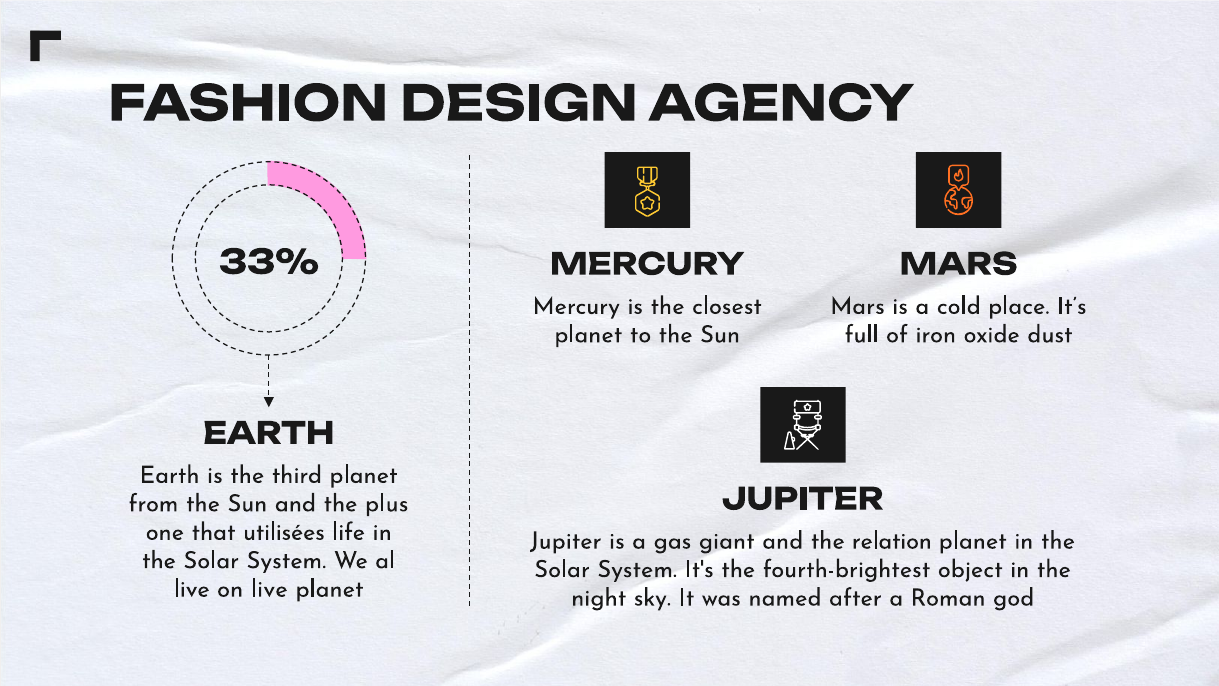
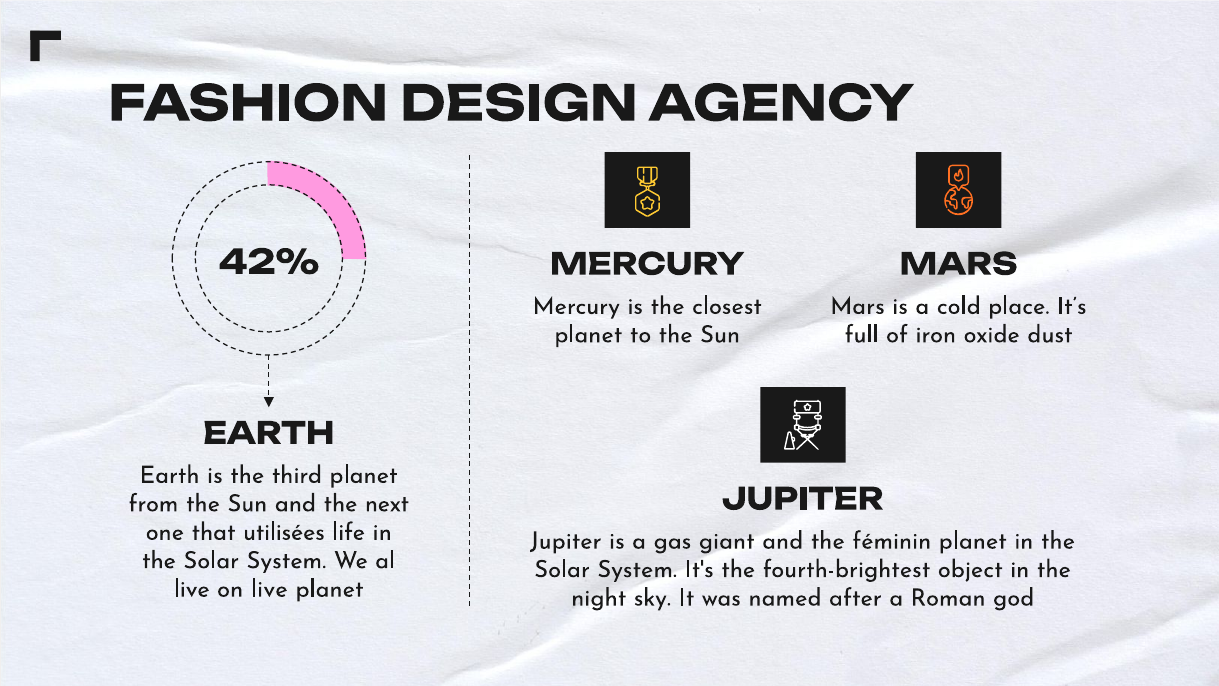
33%: 33% -> 42%
plus: plus -> next
relation: relation -> féminin
